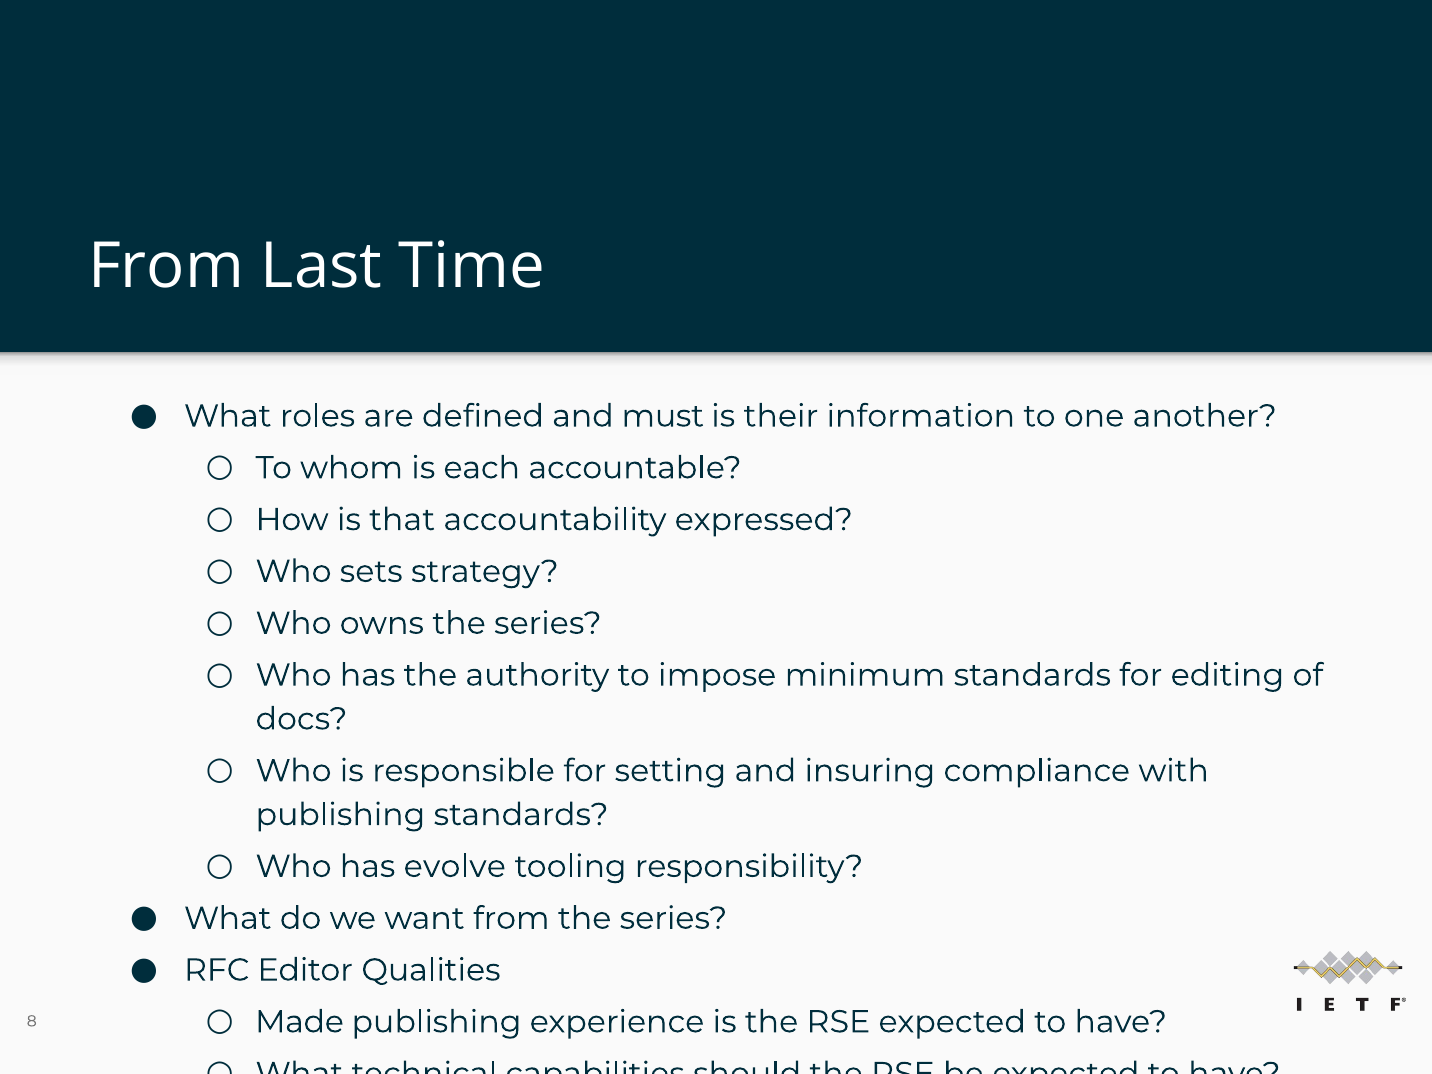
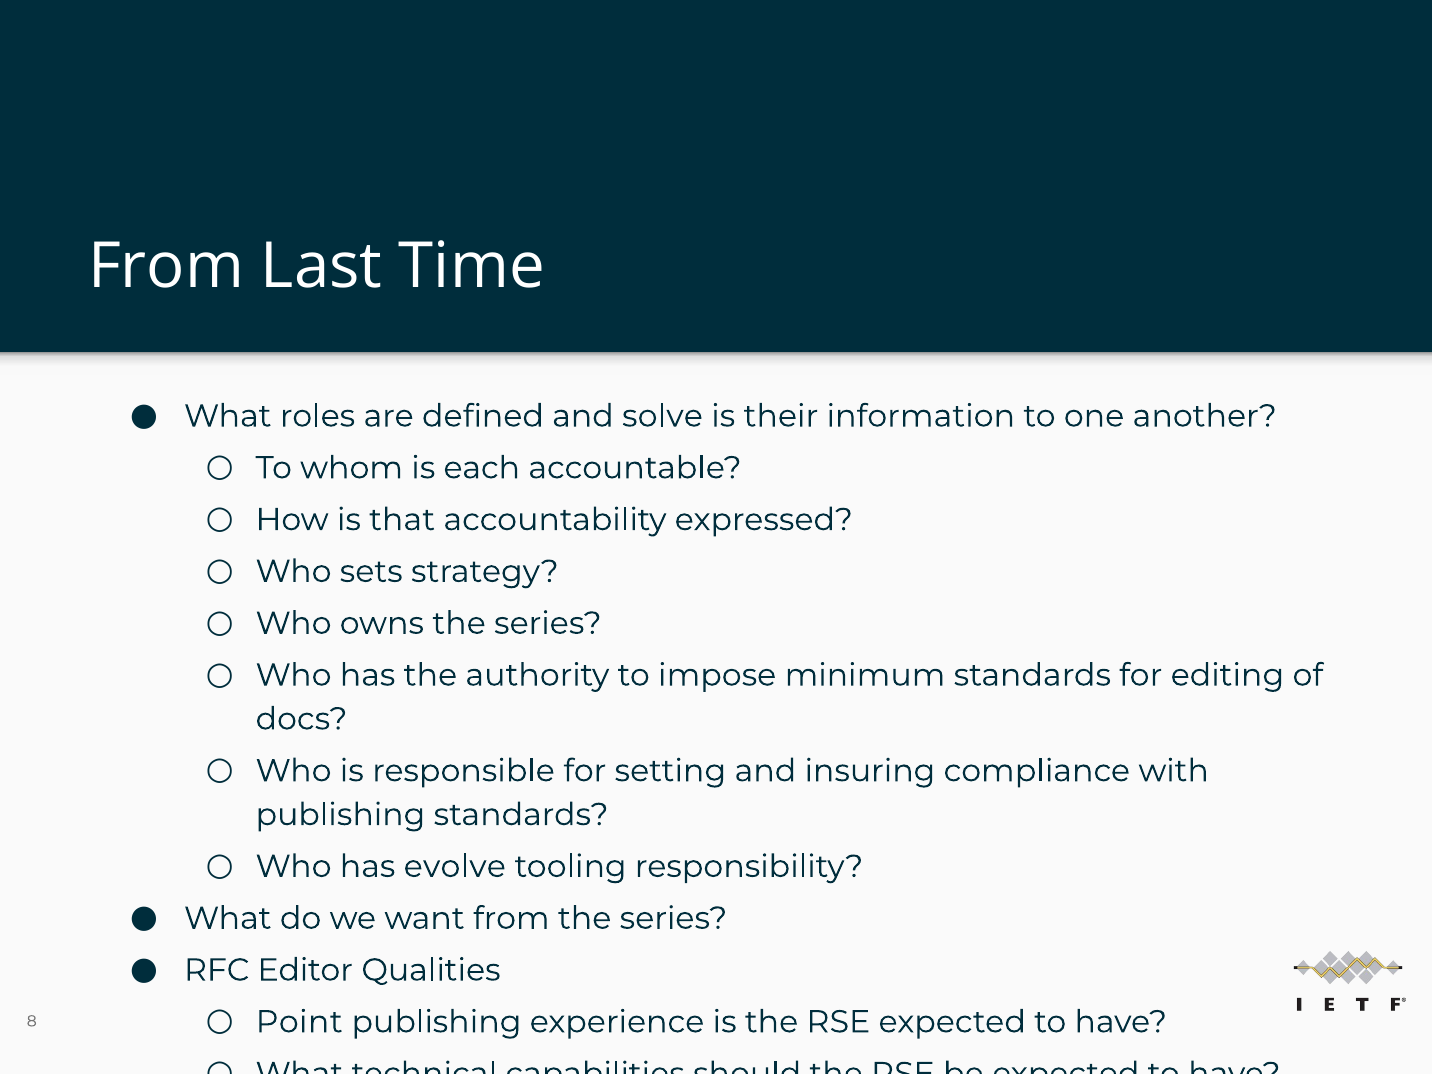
must: must -> solve
Made: Made -> Point
